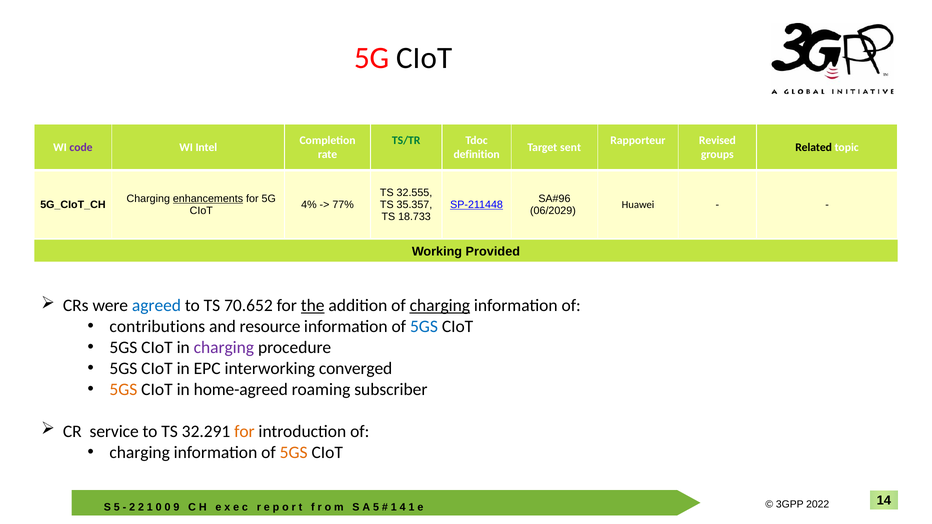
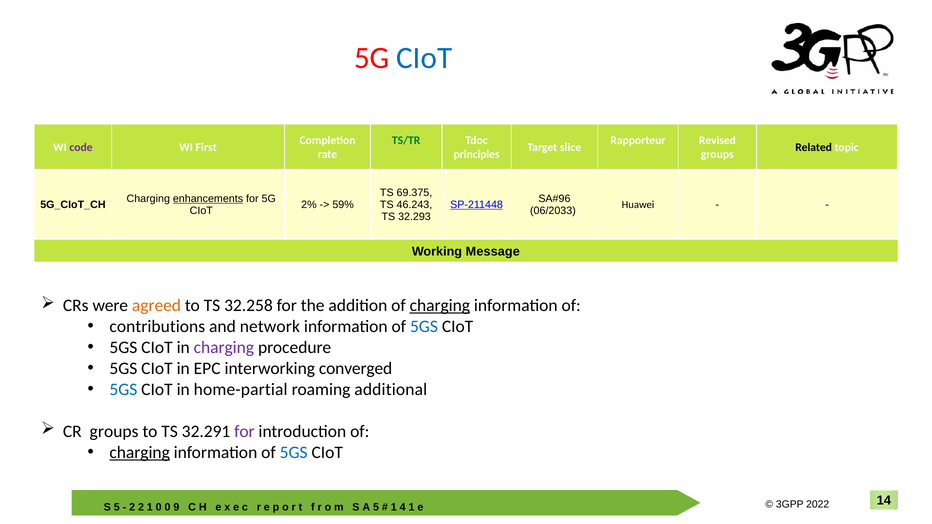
CIoT at (424, 58) colour: black -> blue
Intel: Intel -> First
sent: sent -> slice
definition: definition -> principles
32.555: 32.555 -> 69.375
4%: 4% -> 2%
77%: 77% -> 59%
35.357: 35.357 -> 46.243
06/2029: 06/2029 -> 06/2033
18.733: 18.733 -> 32.293
Provided: Provided -> Message
agreed colour: blue -> orange
70.652: 70.652 -> 32.258
the underline: present -> none
resource: resource -> network
5GS at (123, 390) colour: orange -> blue
home-agreed: home-agreed -> home-partial
subscriber: subscriber -> additional
CR service: service -> groups
for at (244, 432) colour: orange -> purple
charging at (140, 453) underline: none -> present
5GS at (294, 453) colour: orange -> blue
